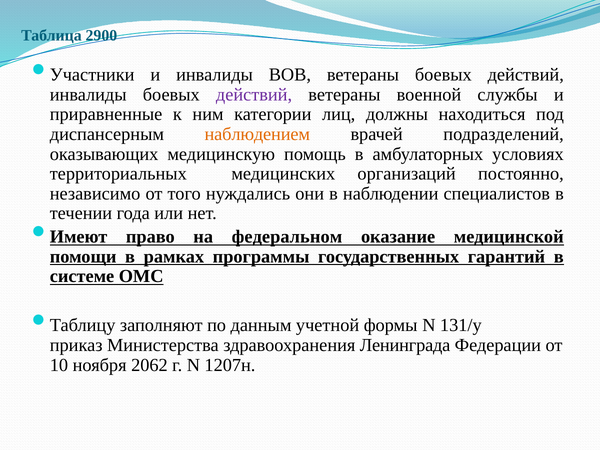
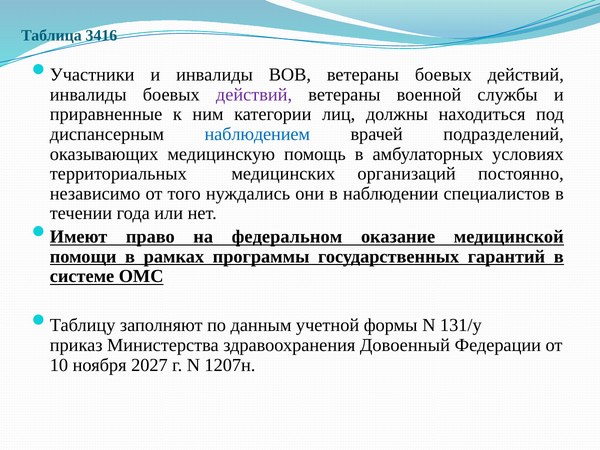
2900: 2900 -> 3416
наблюдением colour: orange -> blue
Ленинграда: Ленинграда -> Довоенный
2062: 2062 -> 2027
